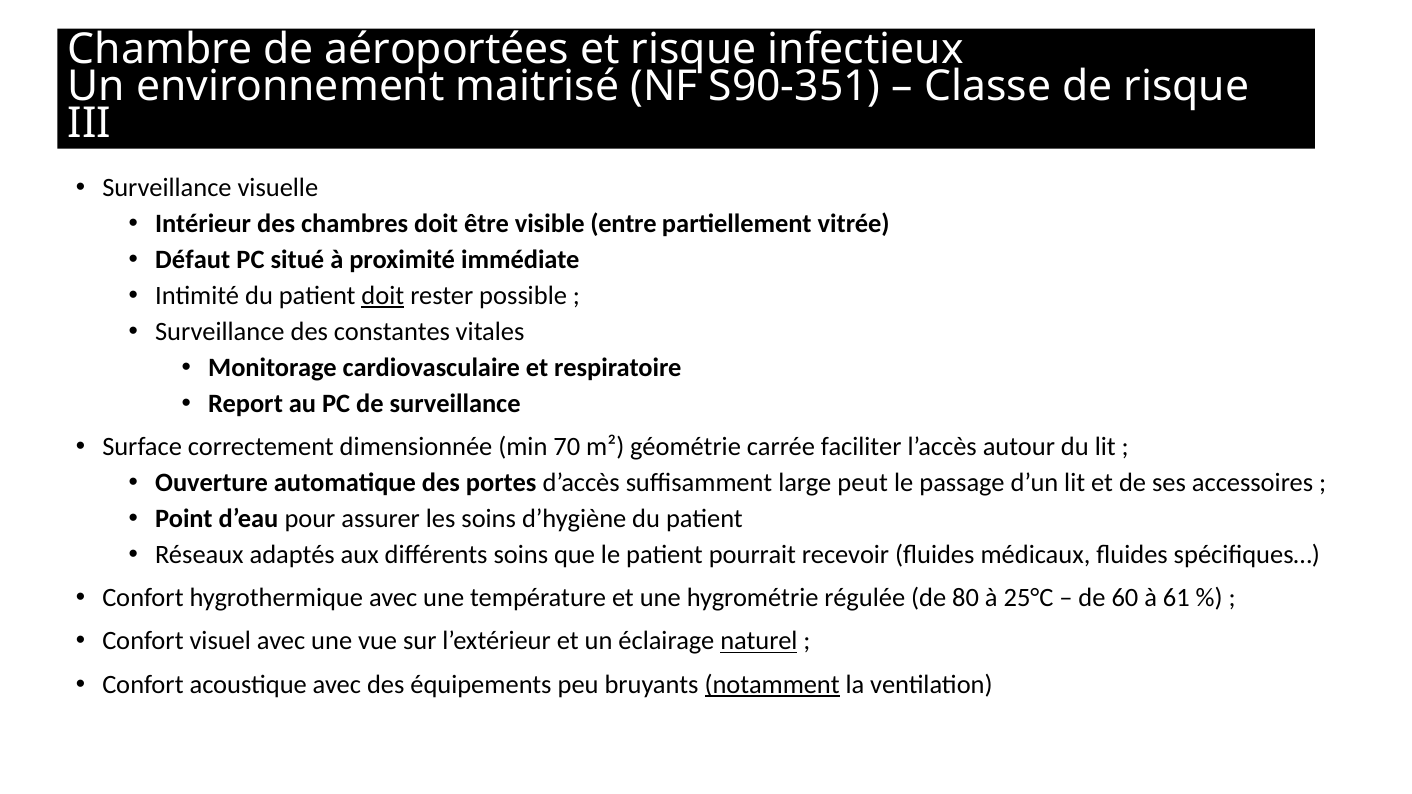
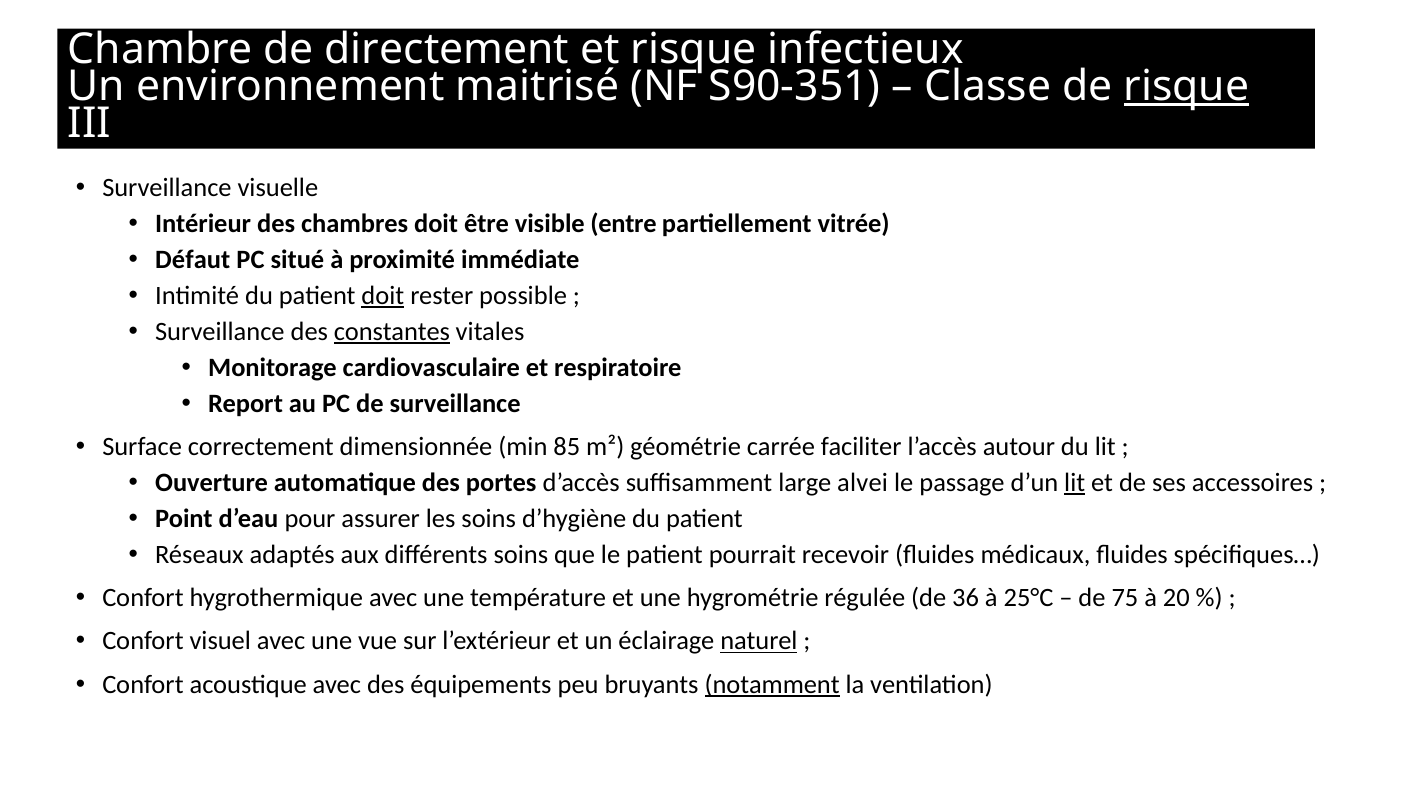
aéroportées: aéroportées -> directement
risque at (1186, 86) underline: none -> present
constantes underline: none -> present
70: 70 -> 85
peut: peut -> alvei
lit at (1075, 483) underline: none -> present
80: 80 -> 36
60: 60 -> 75
61: 61 -> 20
